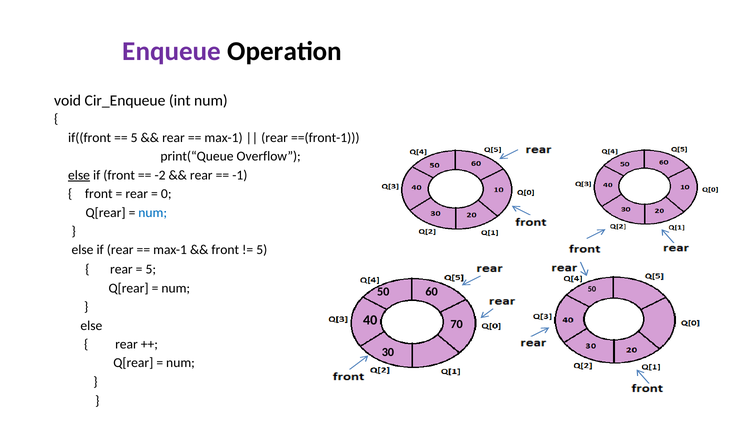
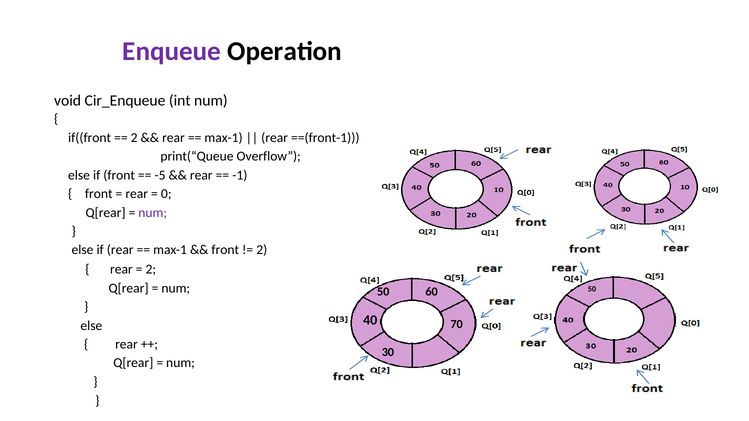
5 at (134, 138): 5 -> 2
else at (79, 175) underline: present -> none
-2: -2 -> -5
num at (153, 213) colour: blue -> purple
5 at (262, 250): 5 -> 2
5 at (151, 269): 5 -> 2
